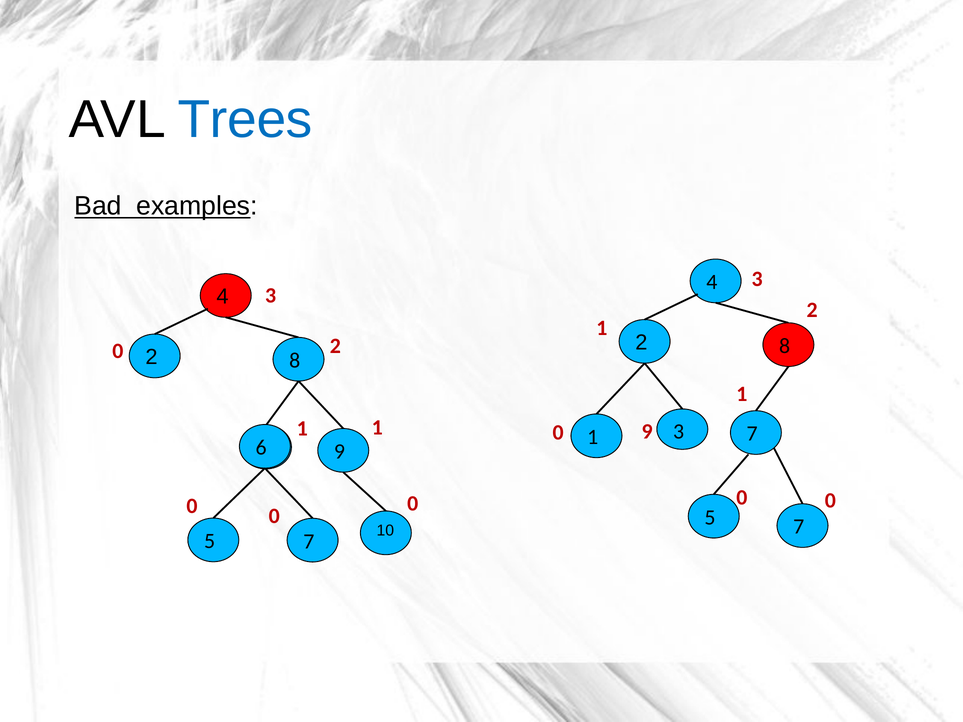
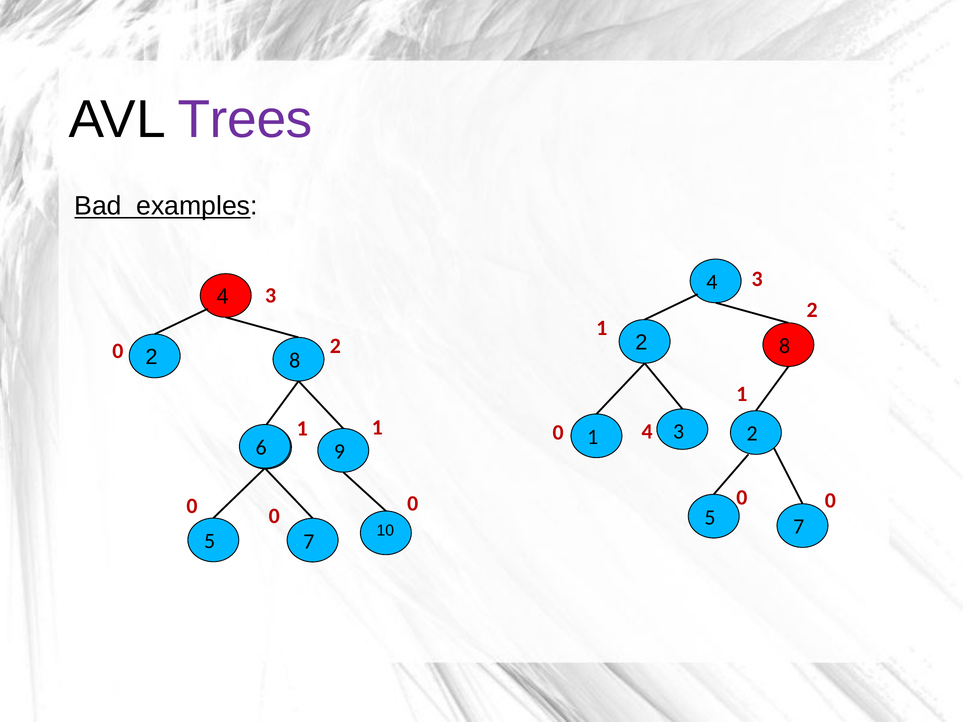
Trees colour: blue -> purple
0 9: 9 -> 4
3 7: 7 -> 2
